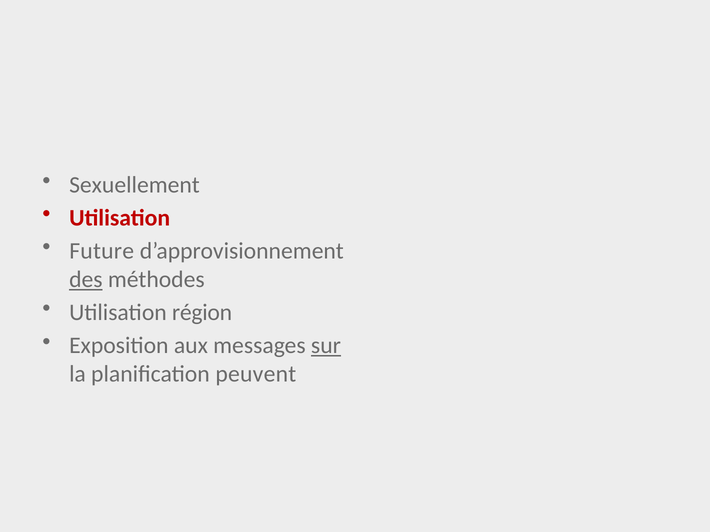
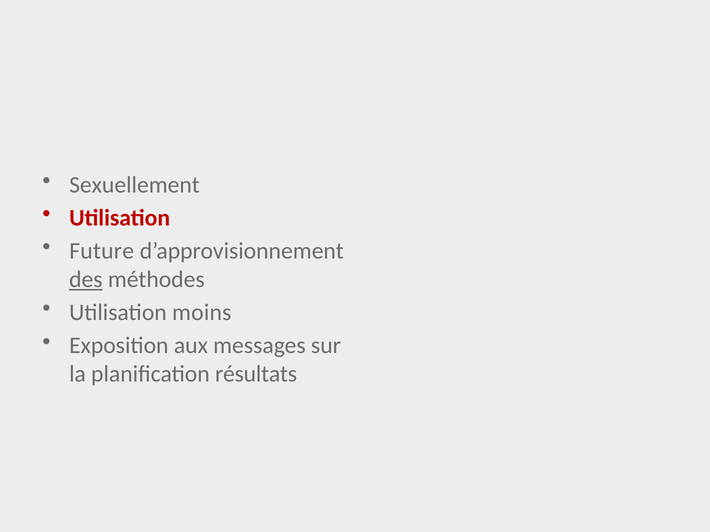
région: région -> moins
sur underline: present -> none
peuvent: peuvent -> résultats
